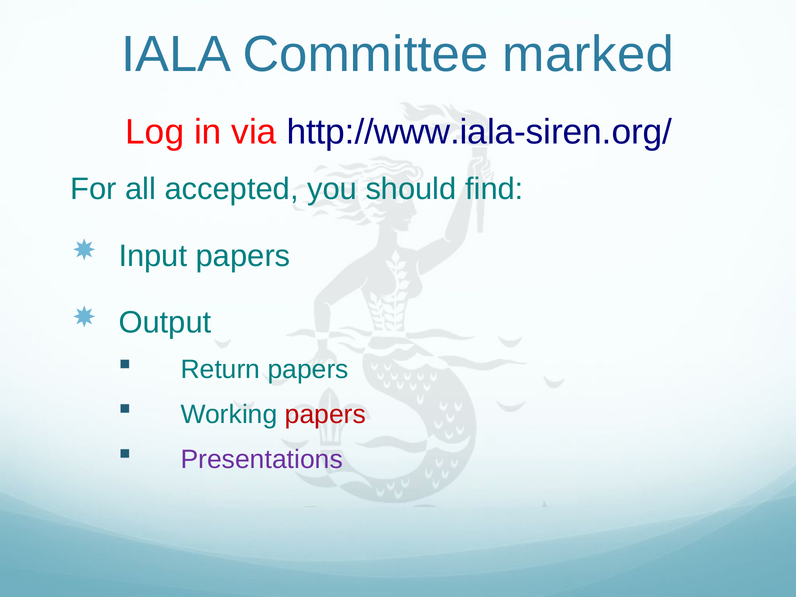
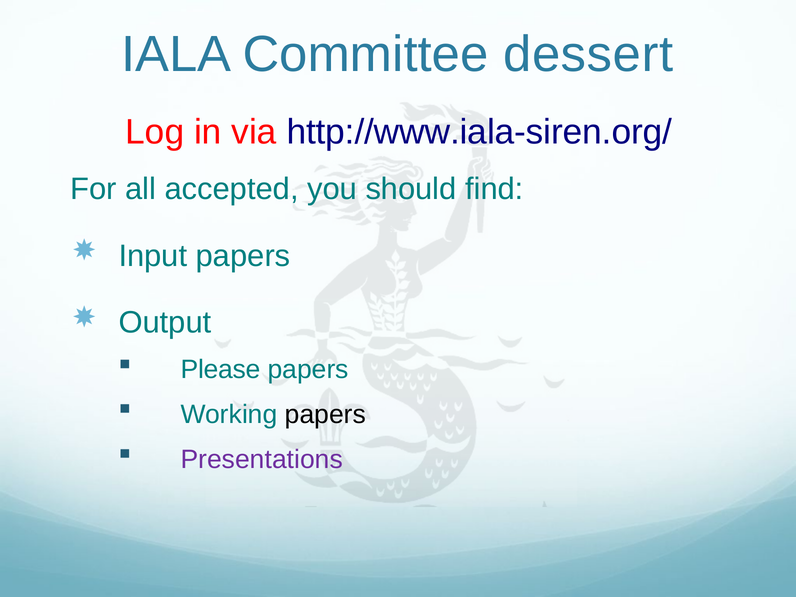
marked: marked -> dessert
Return: Return -> Please
papers at (325, 414) colour: red -> black
